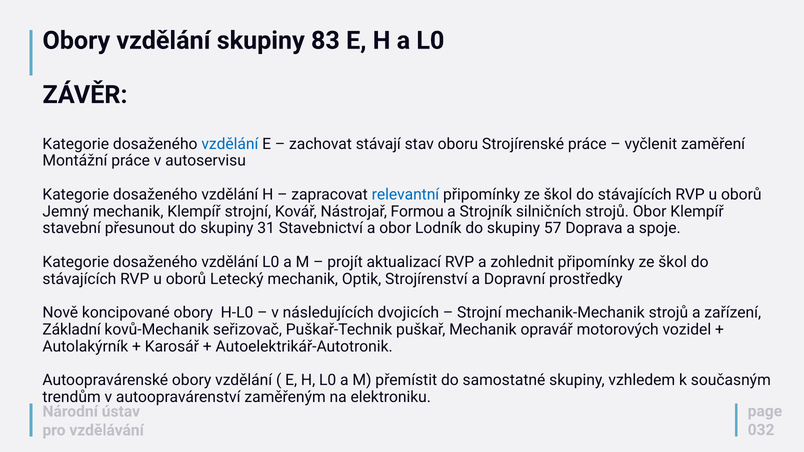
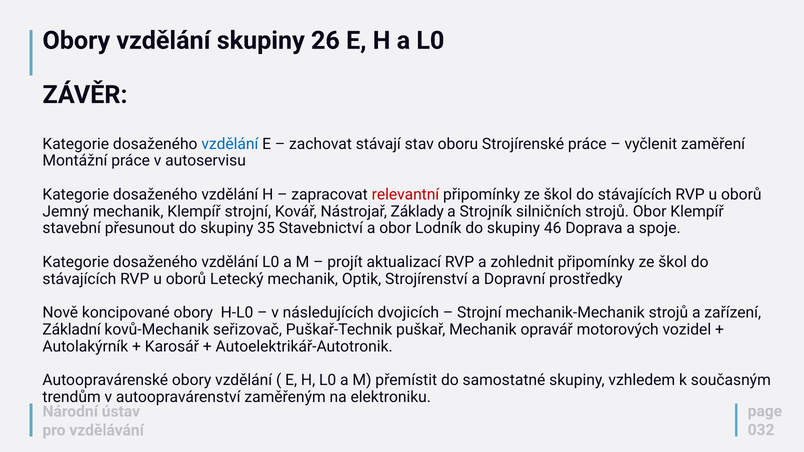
83: 83 -> 26
relevantní colour: blue -> red
Formou: Formou -> Základy
31: 31 -> 35
57: 57 -> 46
